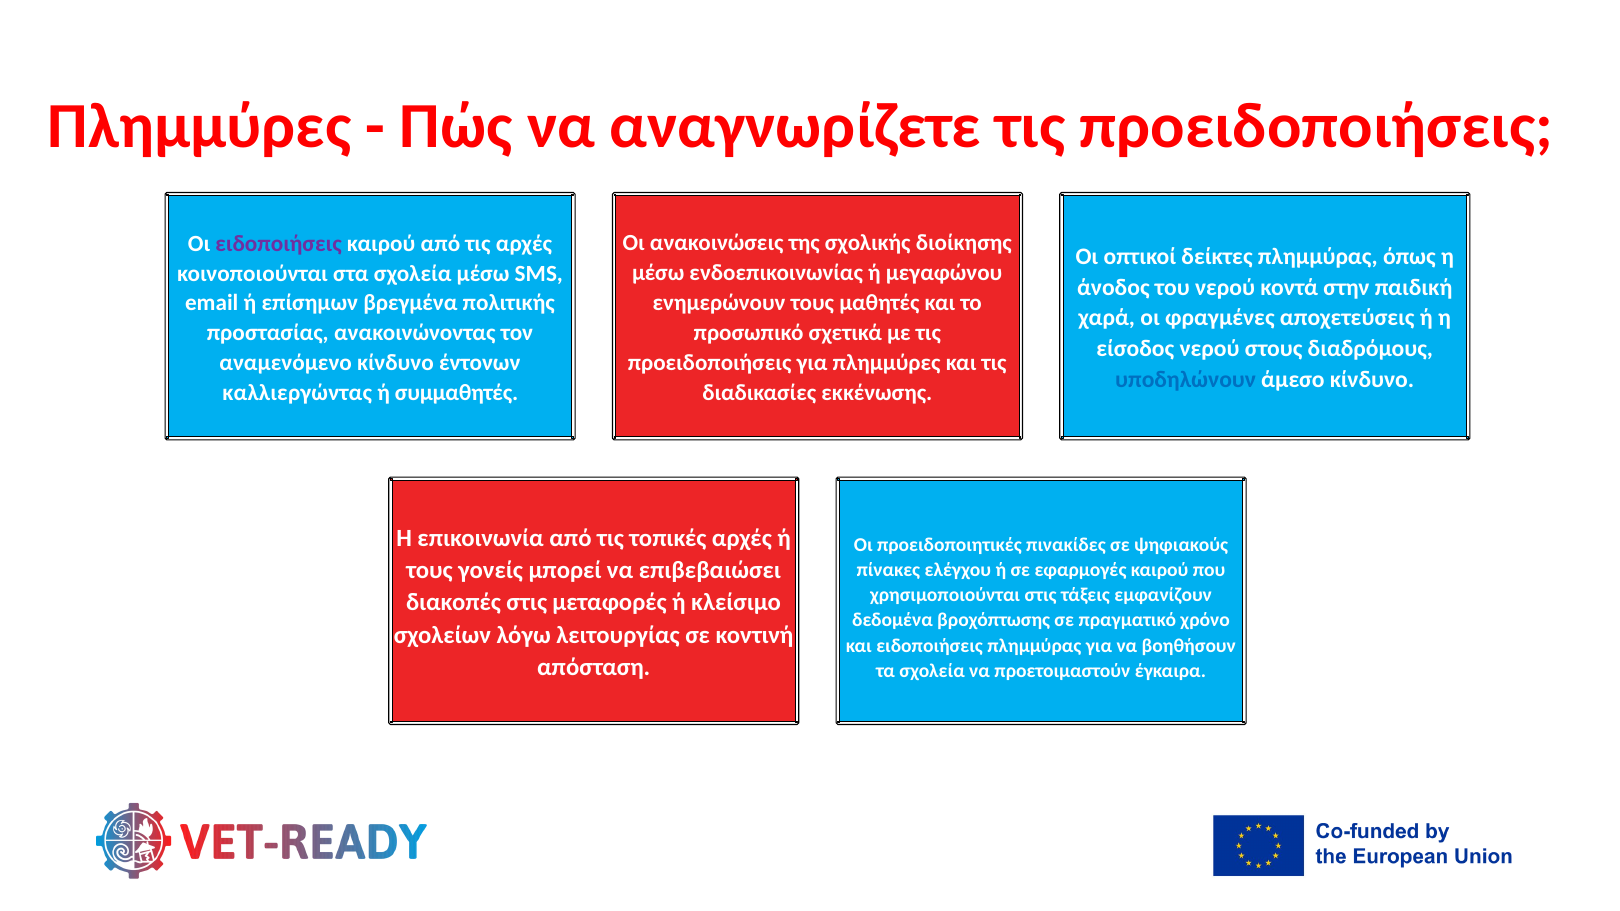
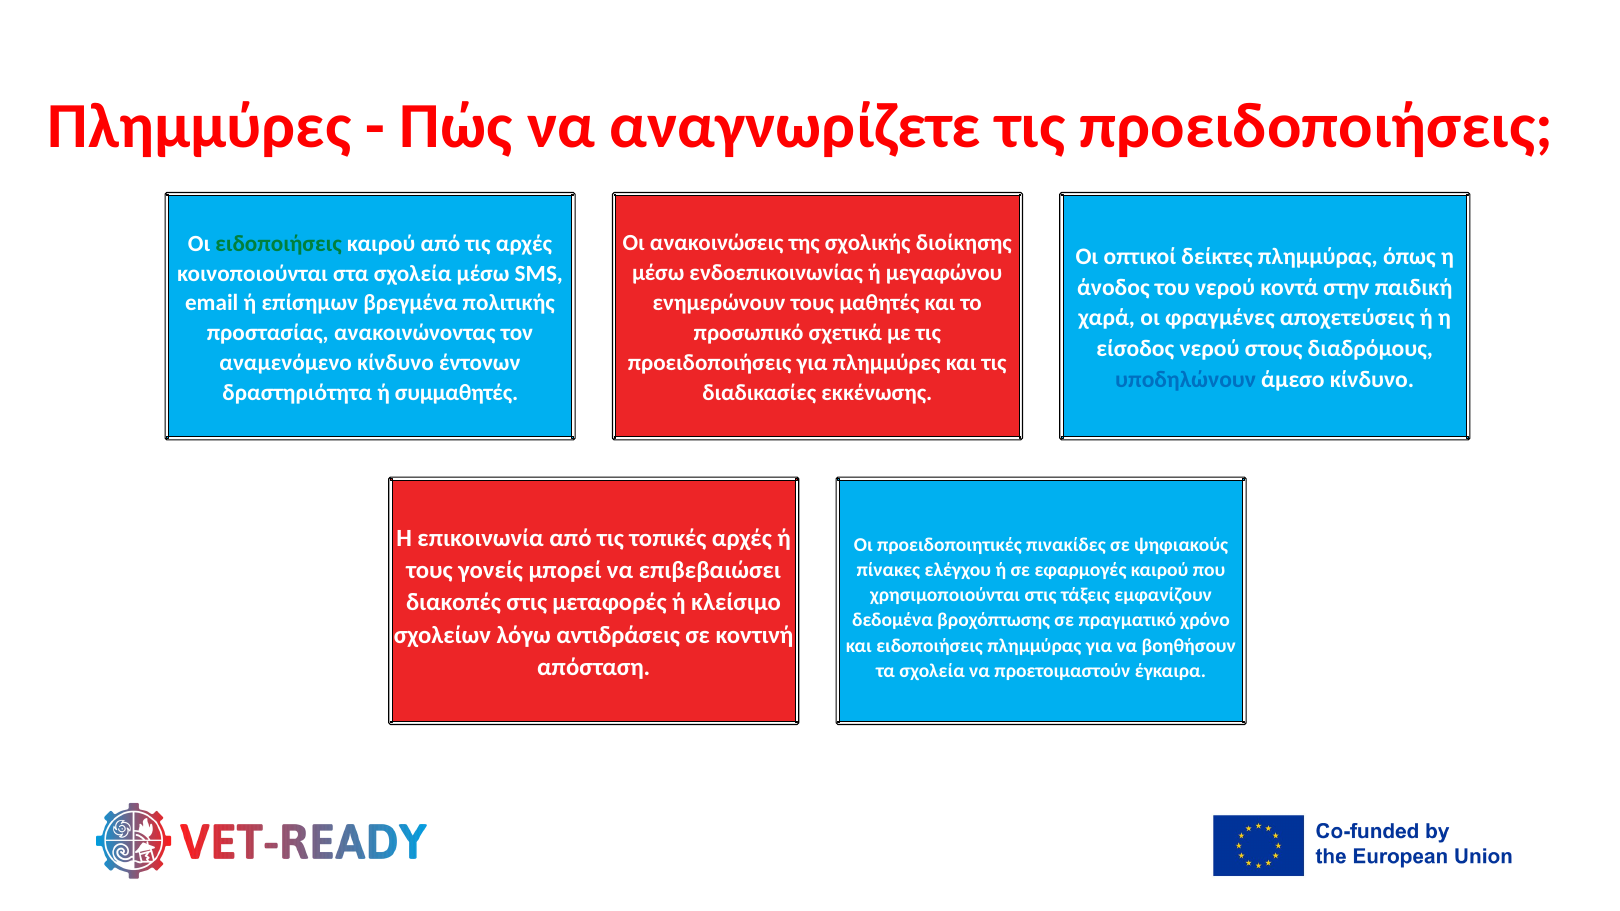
ειδοποιήσεις at (279, 244) colour: purple -> green
καλλιεργώντας: καλλιεργώντας -> δραστηριότητα
λειτουργίας: λειτουργίας -> αντιδράσεις
